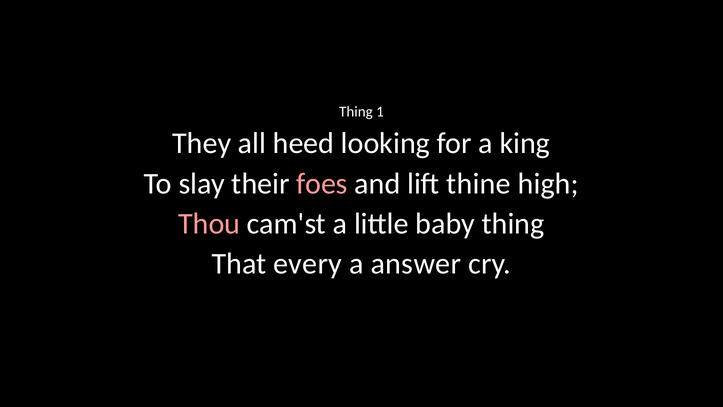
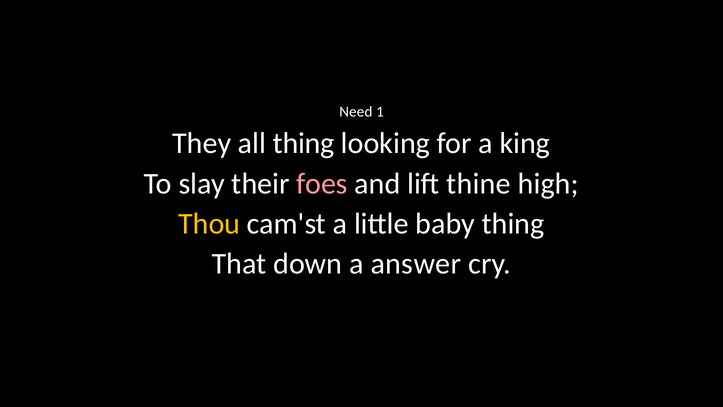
Thing at (356, 112): Thing -> Need
all heed: heed -> thing
Thou colour: pink -> yellow
every: every -> down
